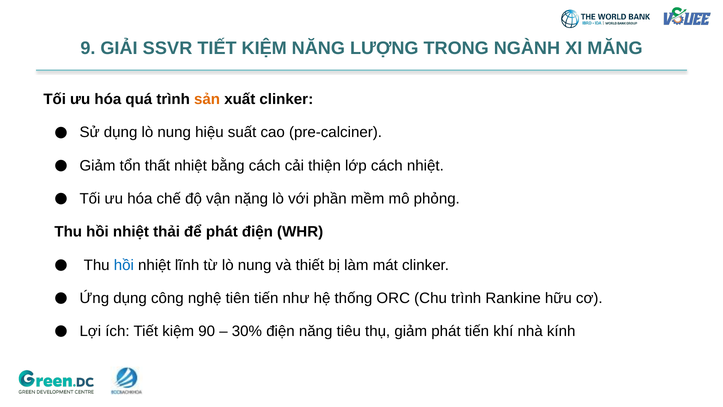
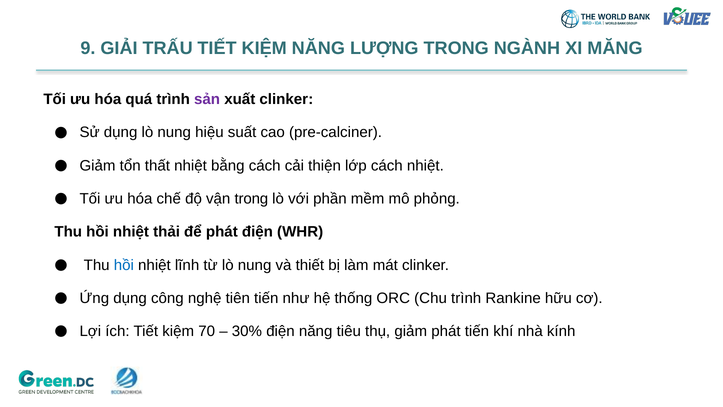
SSVR: SSVR -> TRẤU
sản colour: orange -> purple
vận nặng: nặng -> trong
90: 90 -> 70
